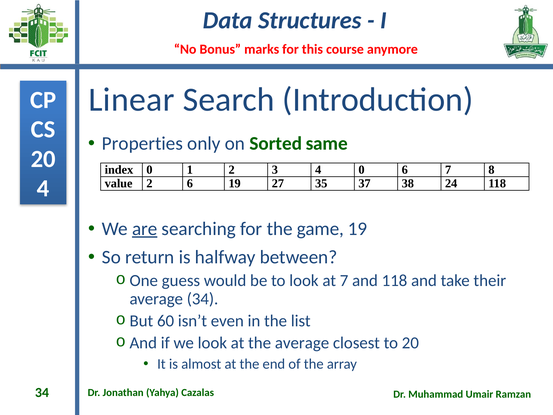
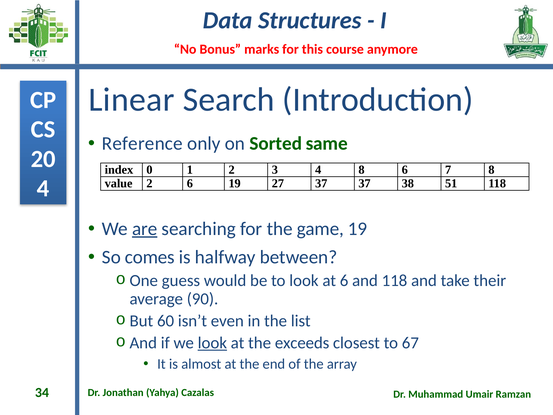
Properties: Properties -> Reference
4 0: 0 -> 8
27 35: 35 -> 37
24: 24 -> 51
return: return -> comes
at 7: 7 -> 6
average 34: 34 -> 90
look at (212, 343) underline: none -> present
the average: average -> exceeds
to 20: 20 -> 67
